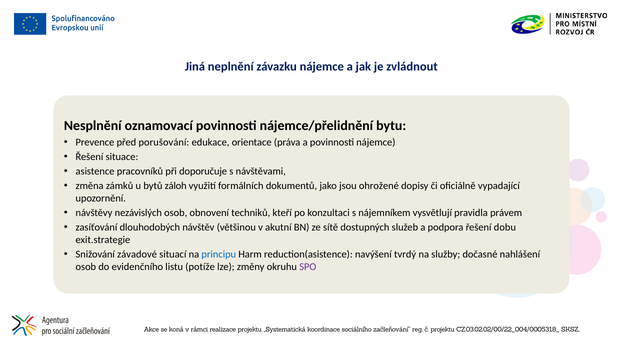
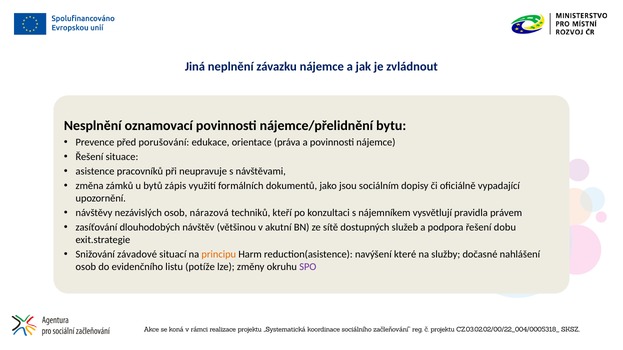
doporučuje: doporučuje -> neupravuje
záloh: záloh -> zápis
ohrožené: ohrožené -> sociálním
obnovení: obnovení -> nárazová
principu colour: blue -> orange
tvrdý: tvrdý -> které
